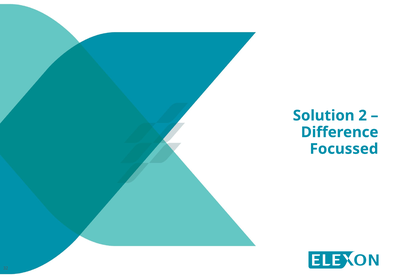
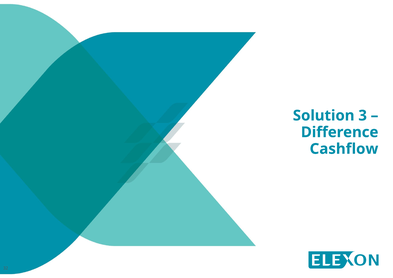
2: 2 -> 3
Focussed: Focussed -> Cashflow
